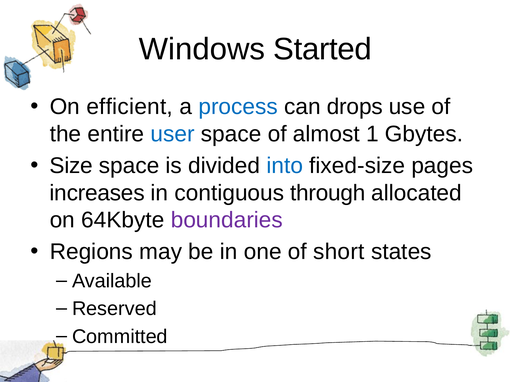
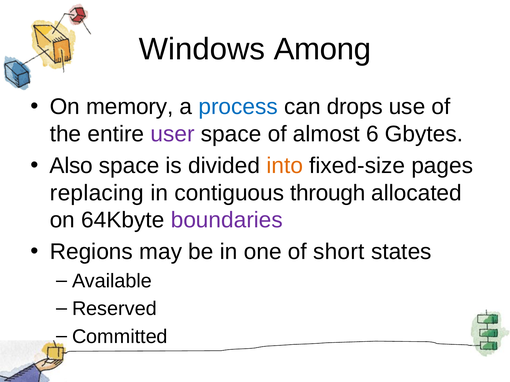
Started: Started -> Among
efficient: efficient -> memory
user colour: blue -> purple
1: 1 -> 6
Size: Size -> Also
into colour: blue -> orange
increases: increases -> replacing
